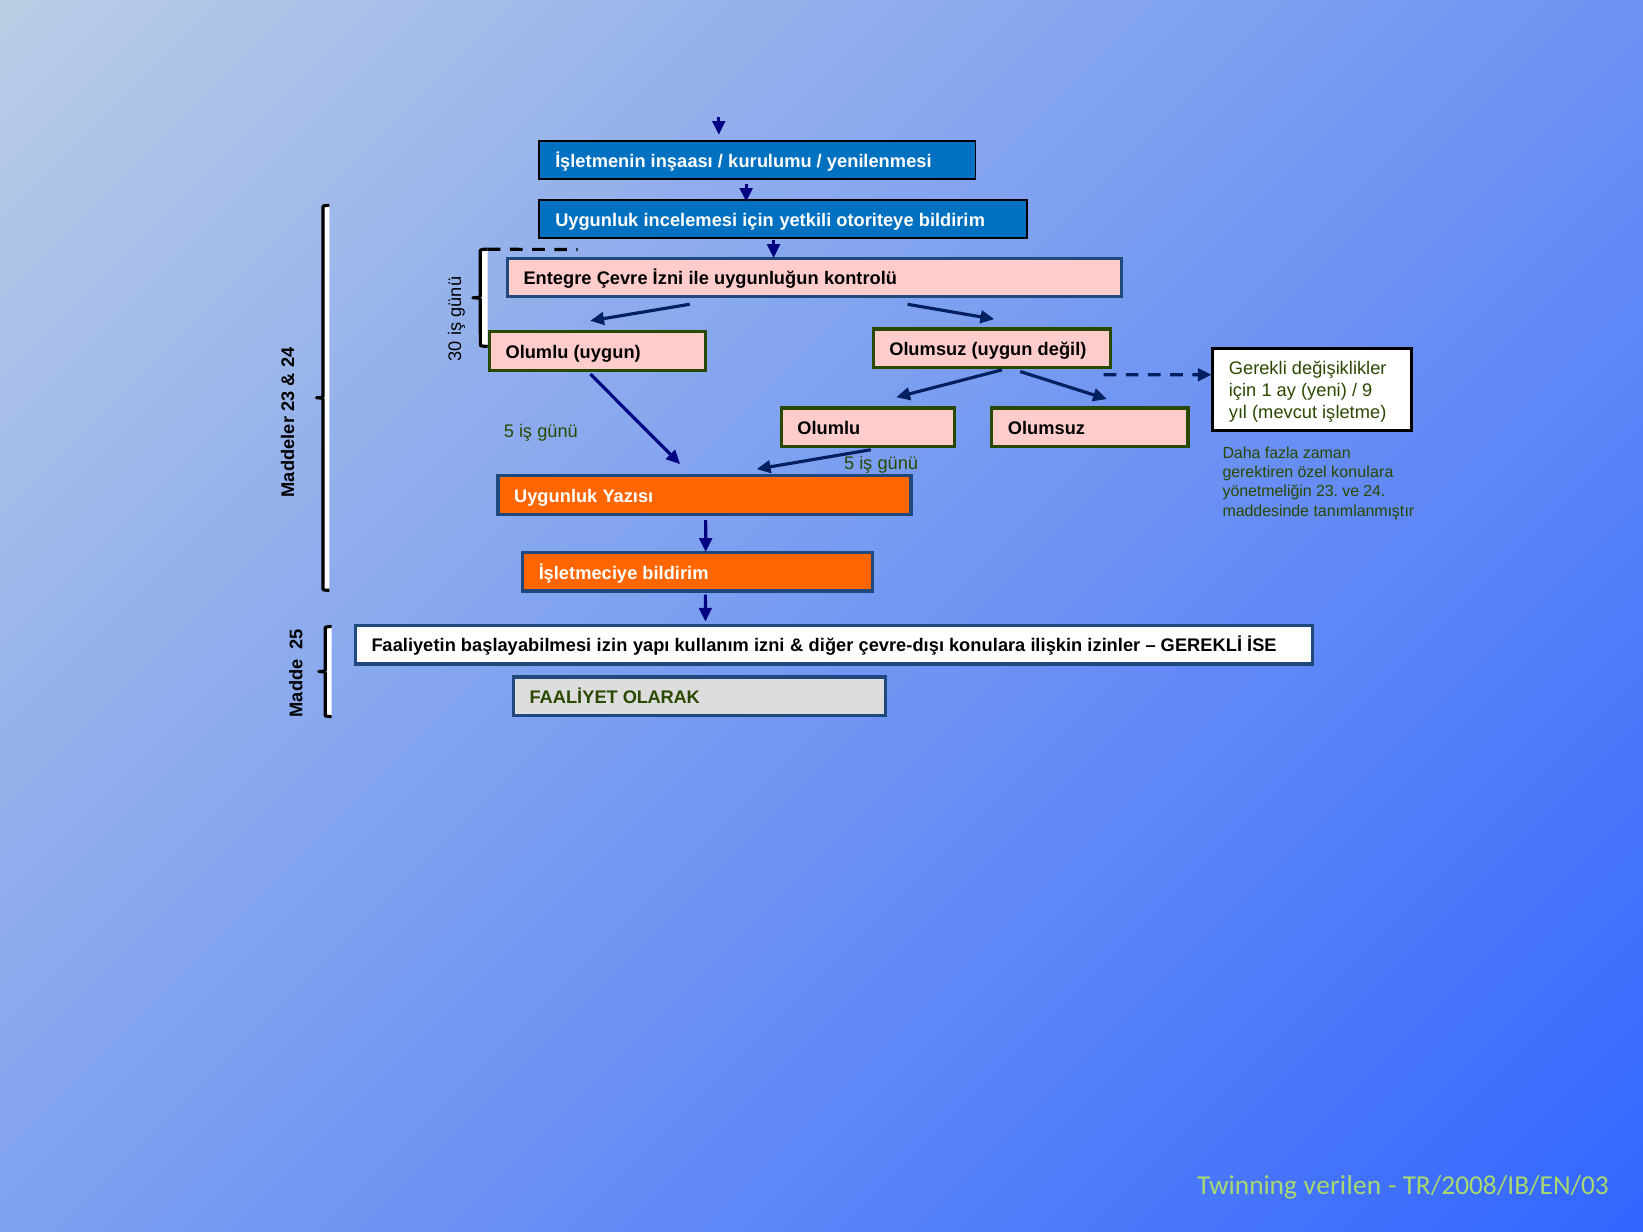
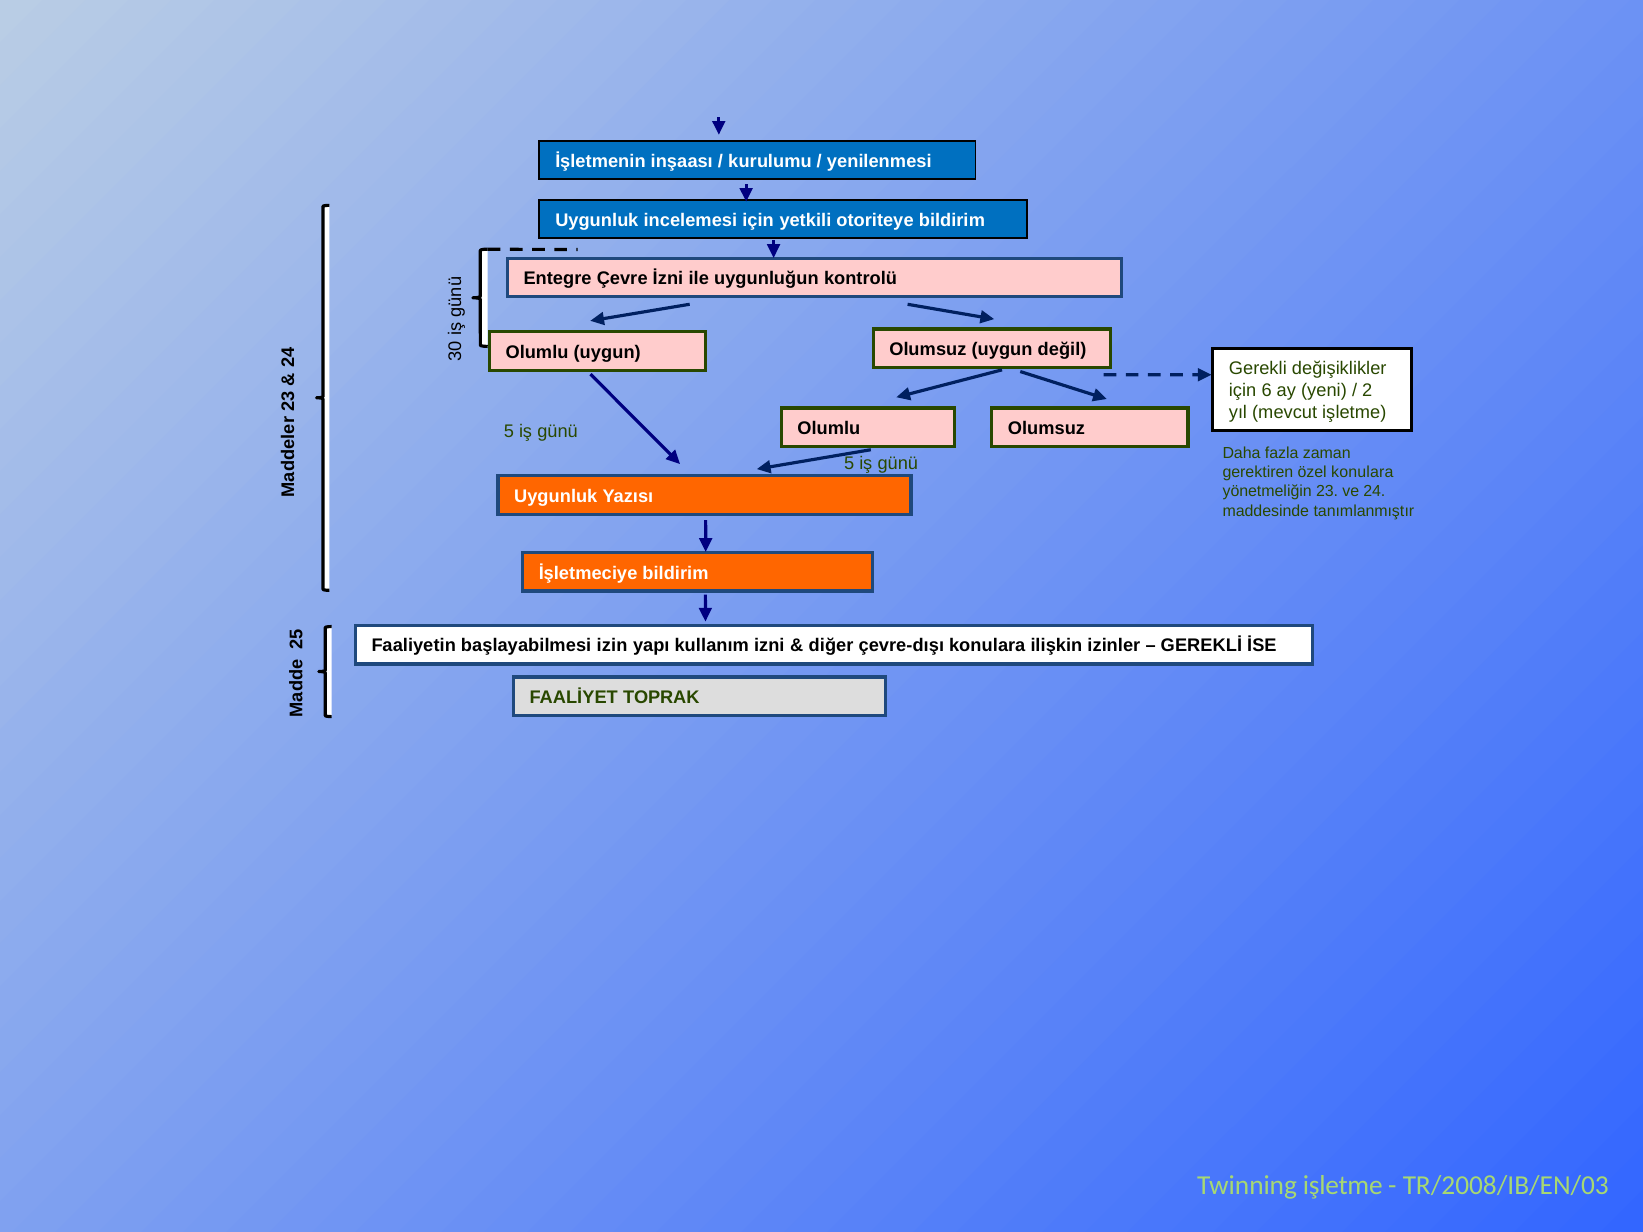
1: 1 -> 6
9 at (1367, 391): 9 -> 2
OLARAK: OLARAK -> TOPRAK
Twinning verilen: verilen -> işletme
